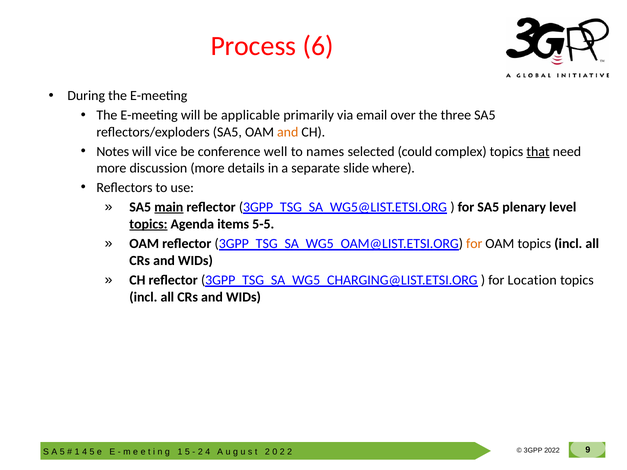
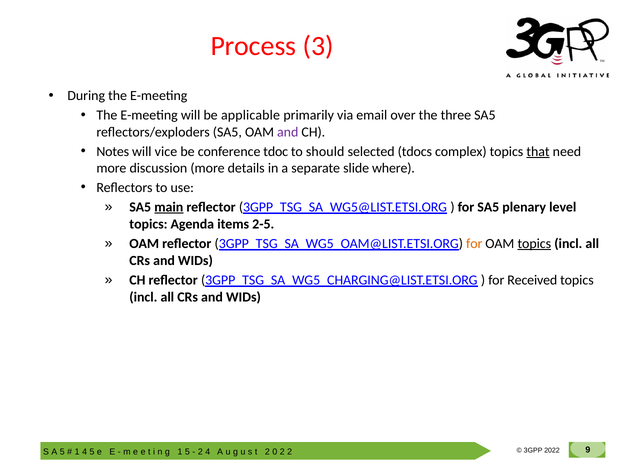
6: 6 -> 3
and at (288, 132) colour: orange -> purple
well: well -> tdoc
names: names -> should
could: could -> tdocs
topics at (148, 224) underline: present -> none
5-5: 5-5 -> 2-5
topics at (534, 244) underline: none -> present
Location: Location -> Received
